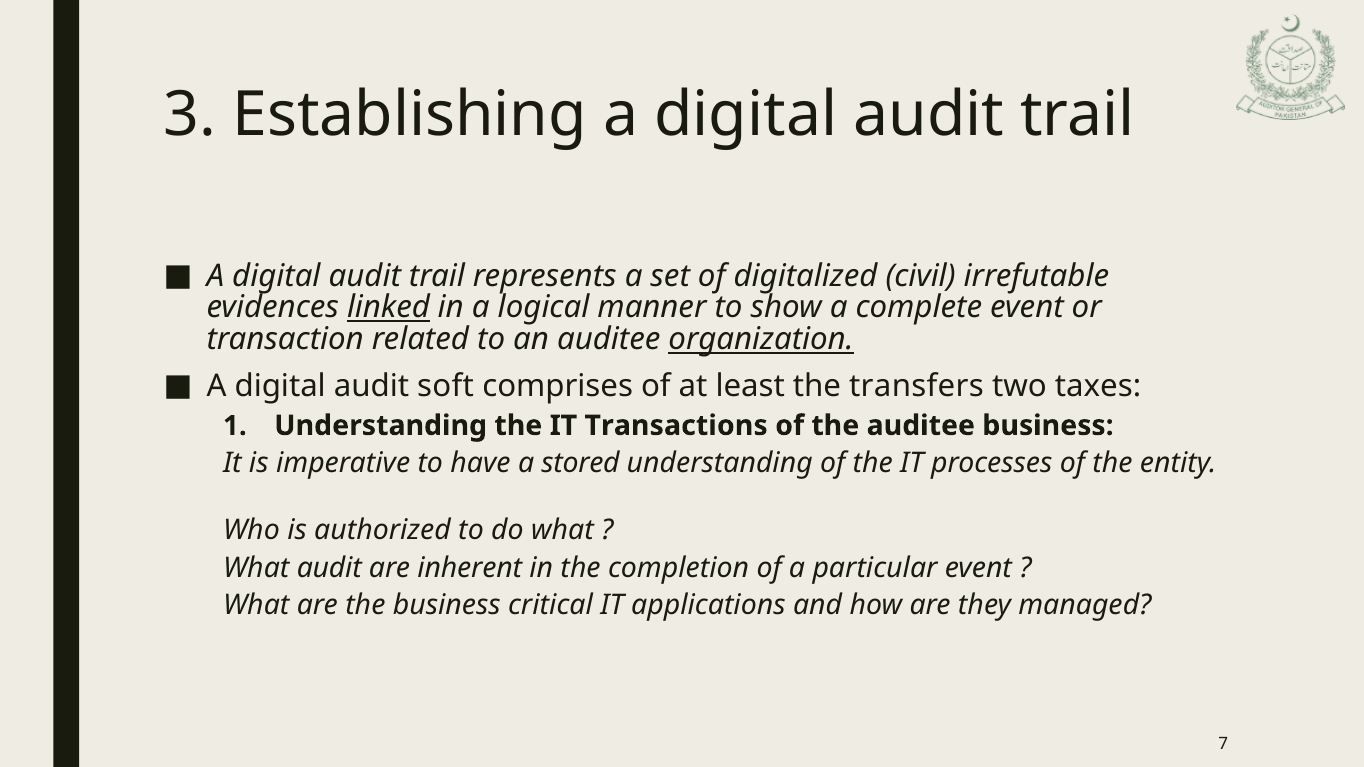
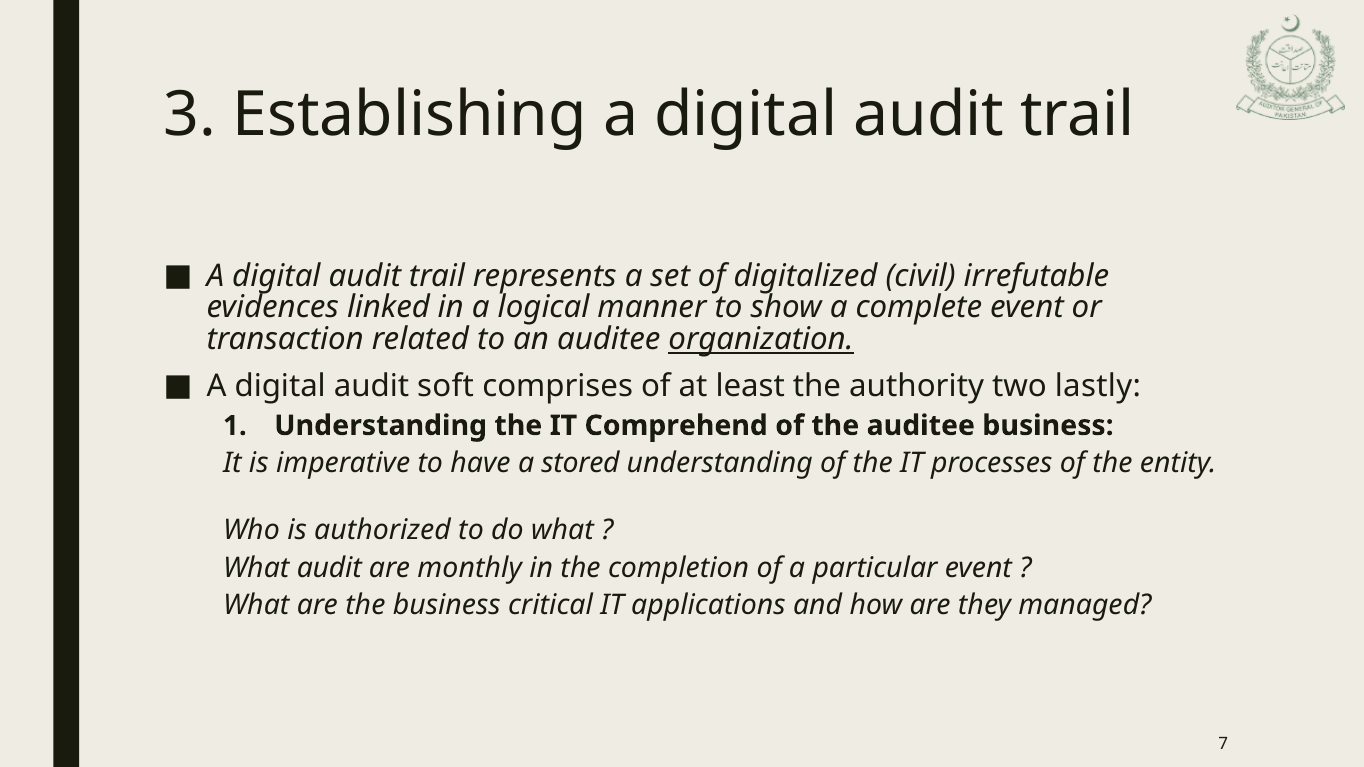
linked underline: present -> none
transfers: transfers -> authority
taxes: taxes -> lastly
Transactions: Transactions -> Comprehend
inherent: inherent -> monthly
